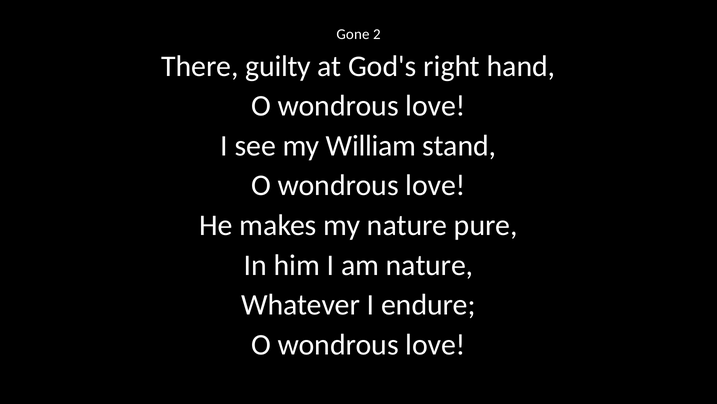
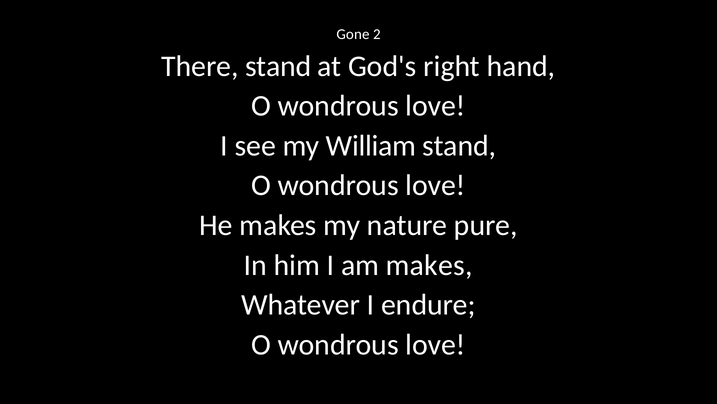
There guilty: guilty -> stand
am nature: nature -> makes
